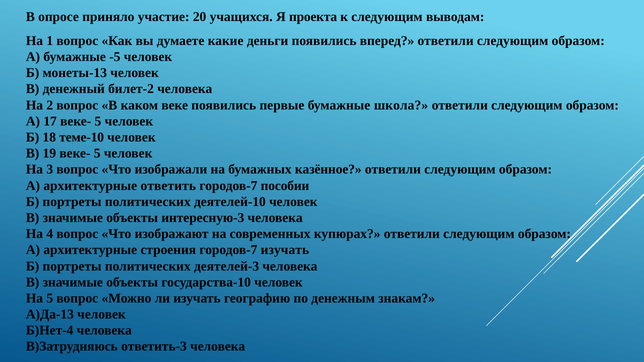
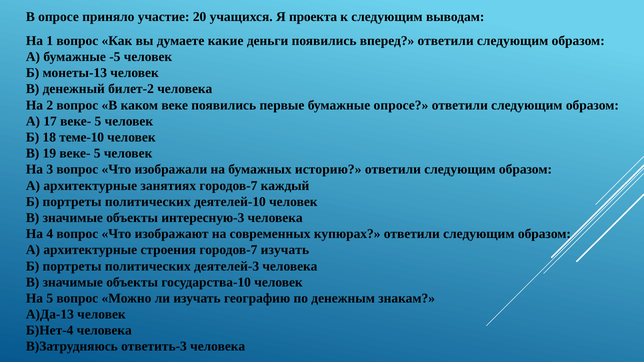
бумажные школа: школа -> опросе
казённое: казённое -> историю
ответить: ответить -> занятиях
пособии: пособии -> каждый
